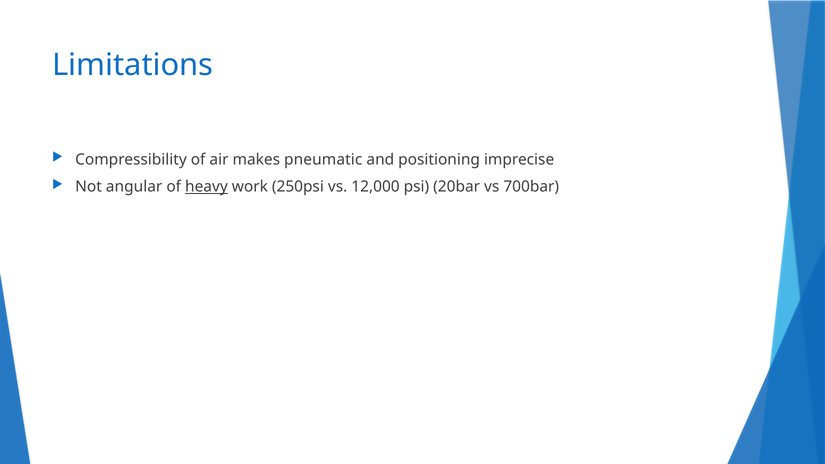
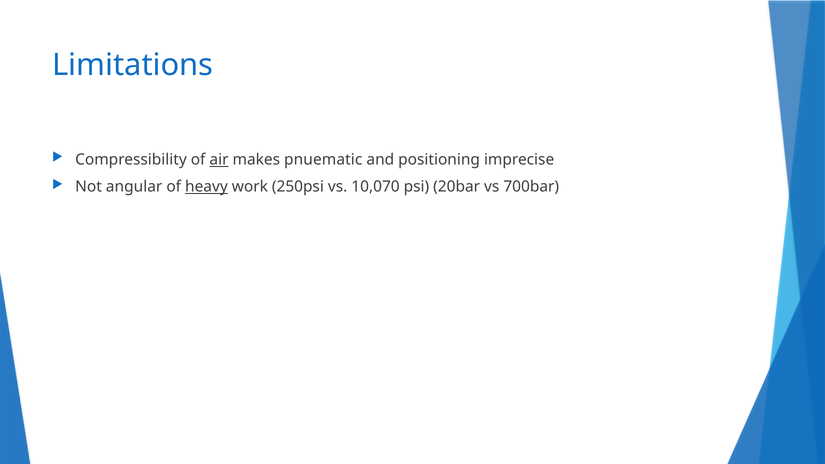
air underline: none -> present
pneumatic: pneumatic -> pnuematic
12,000: 12,000 -> 10,070
